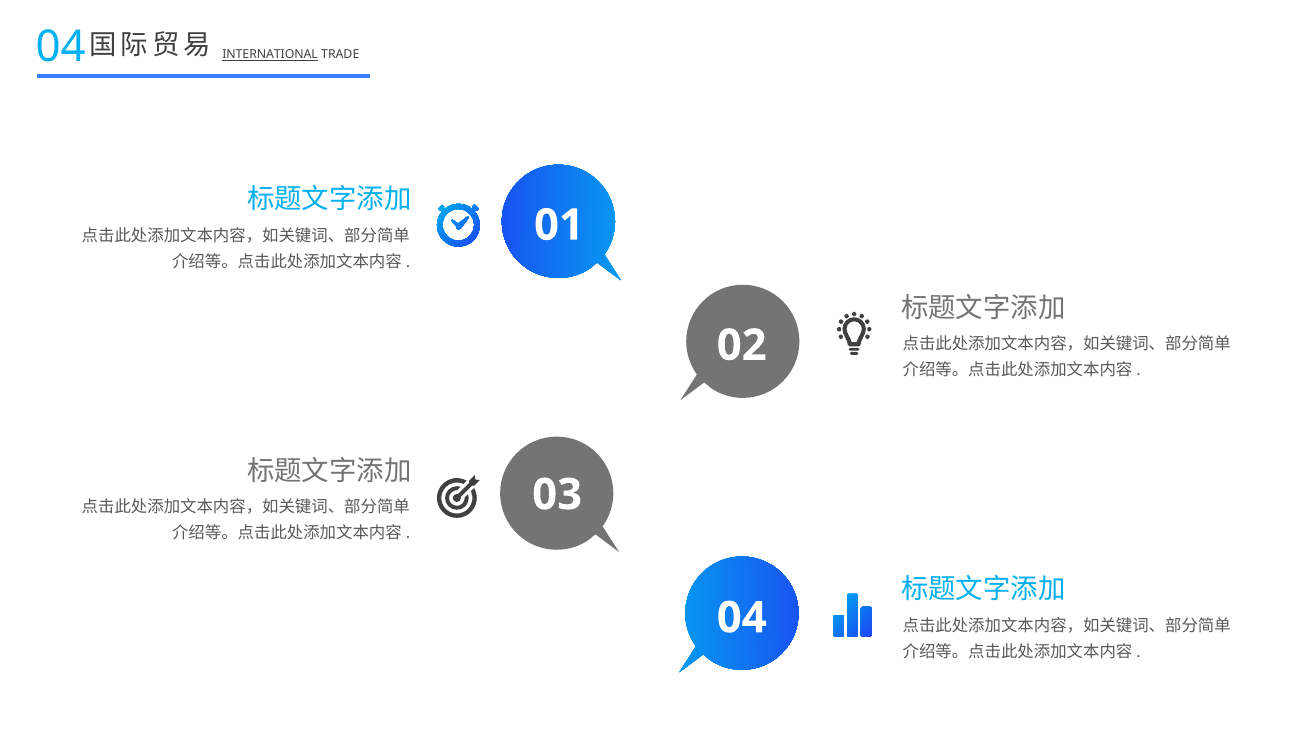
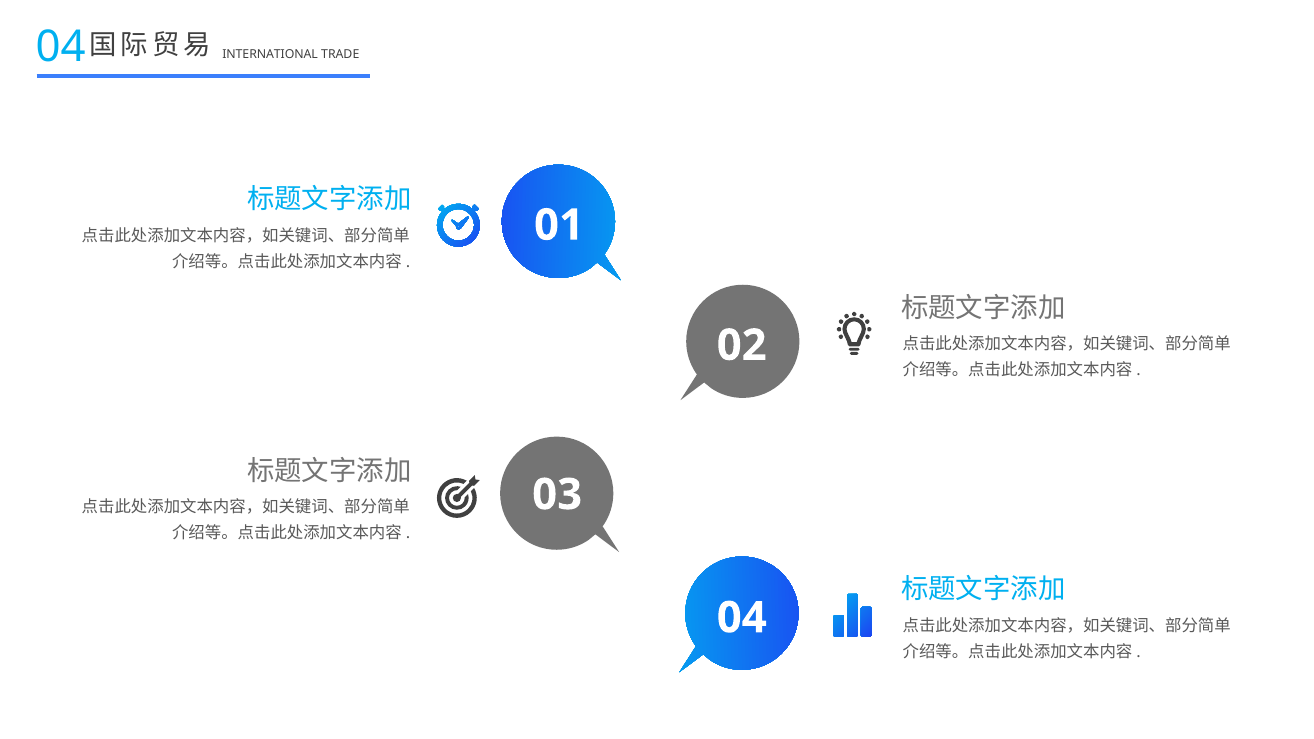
INTERNATIONAL underline: present -> none
